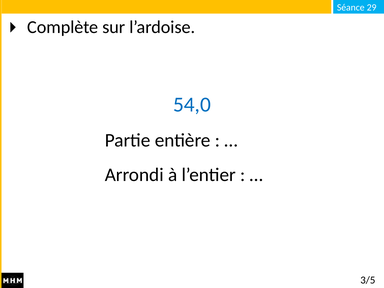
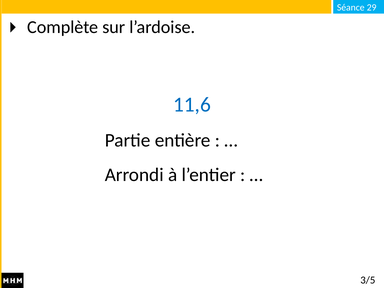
54,0: 54,0 -> 11,6
